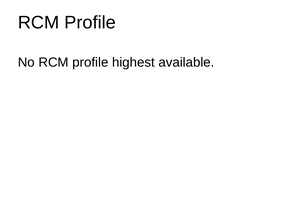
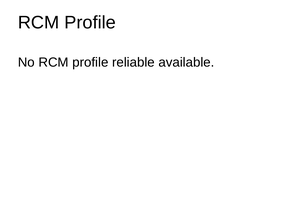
highest: highest -> reliable
